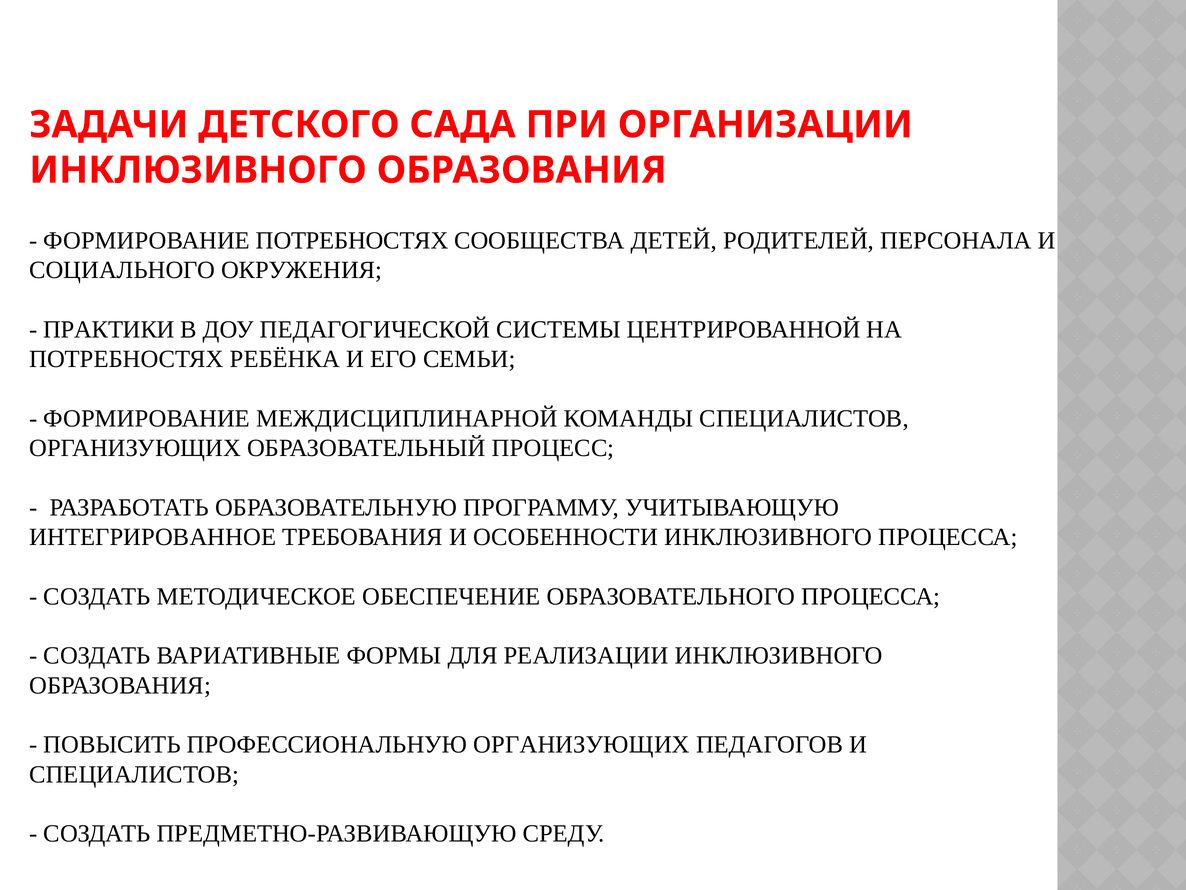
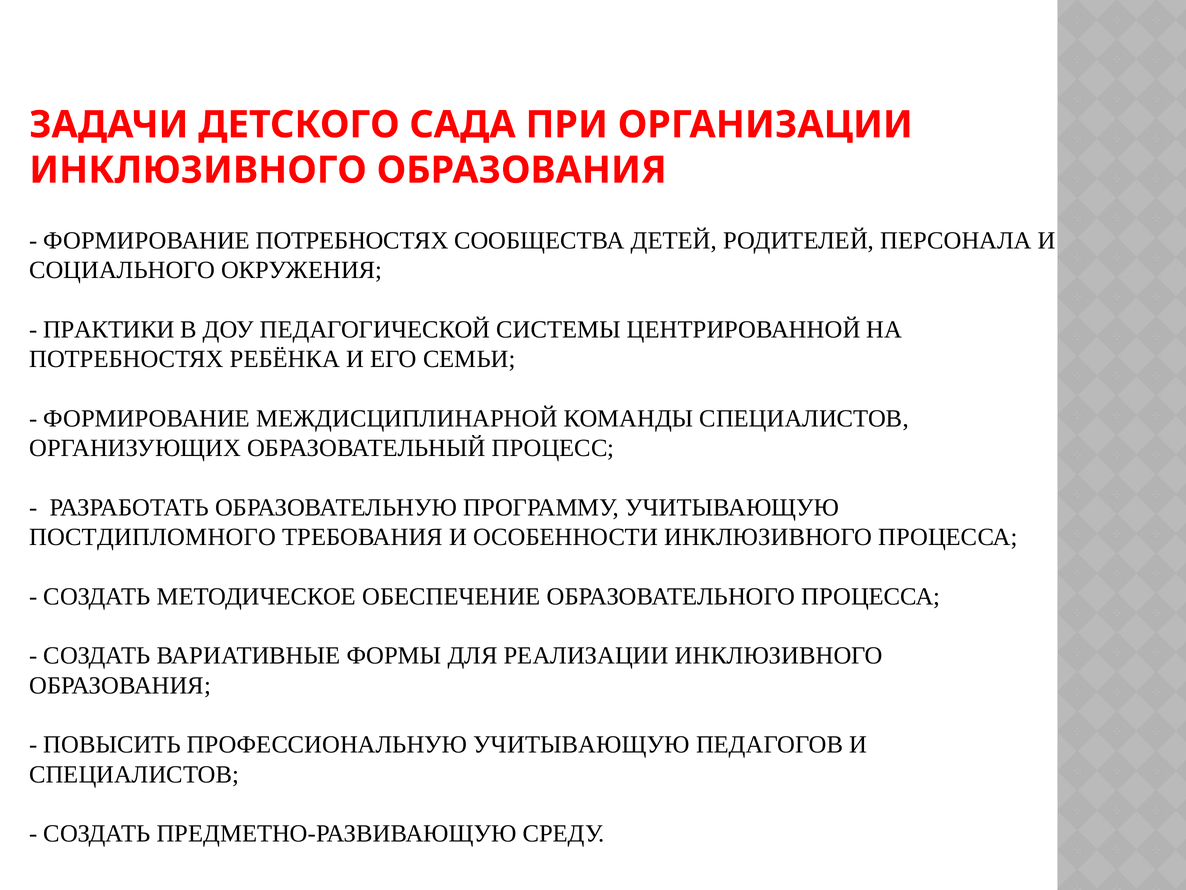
ИНТЕГРИРОВАННОЕ: ИНТЕГРИРОВАННОЕ -> ПОСТДИПЛОМНОГО
ПРОФЕССИОНАЛЬНУЮ ОРГАНИЗУЮЩИХ: ОРГАНИЗУЮЩИХ -> УЧИТЫВАЮЩУЮ
